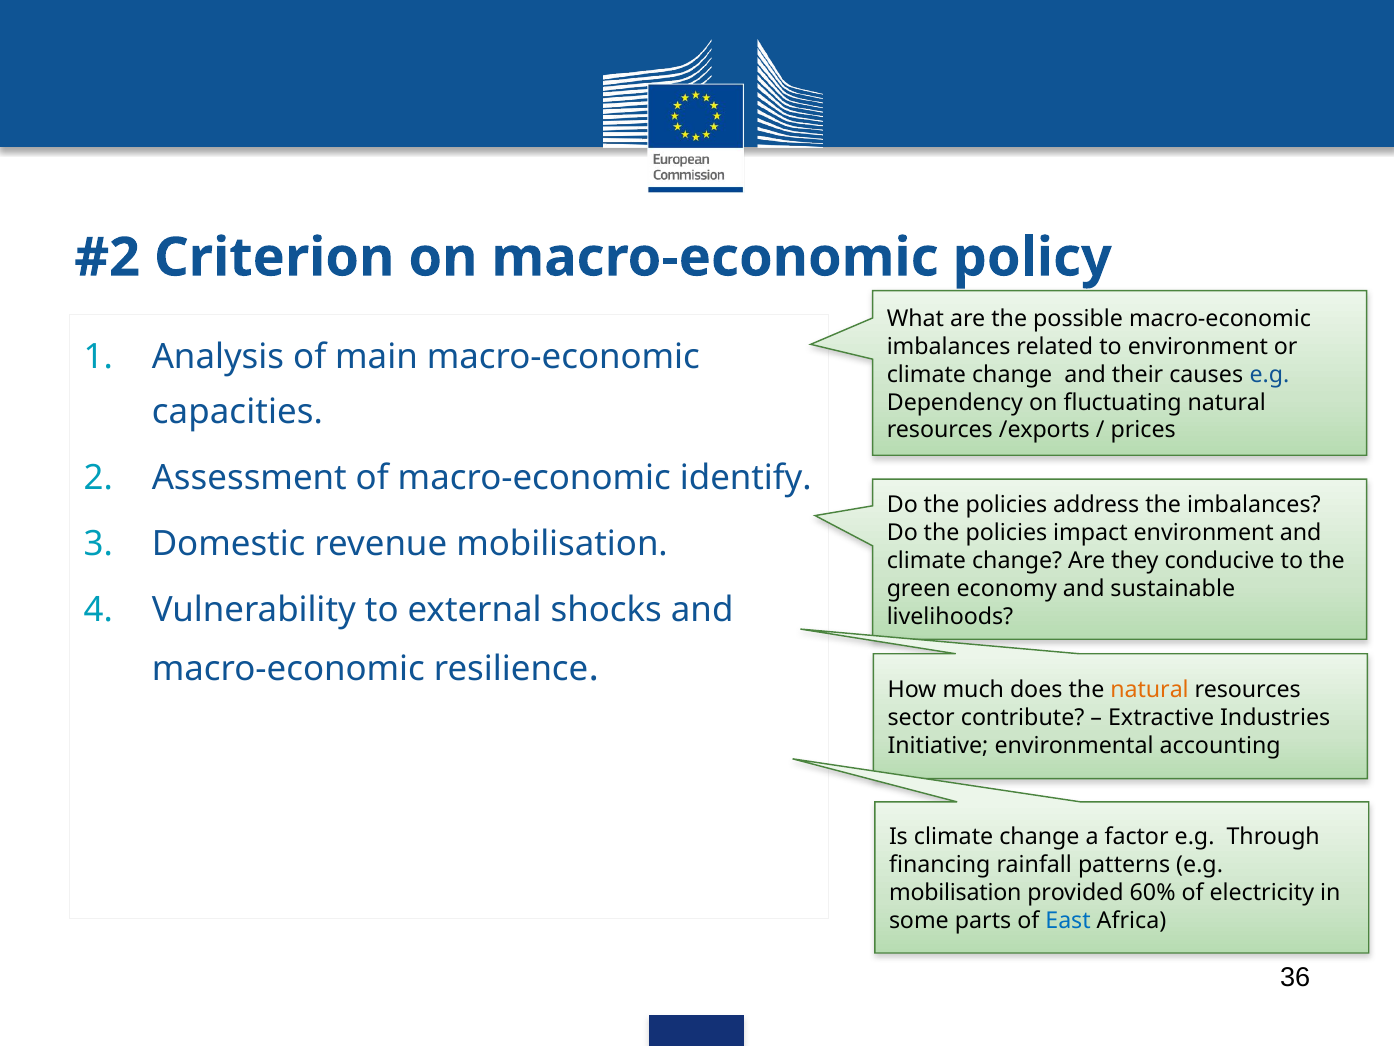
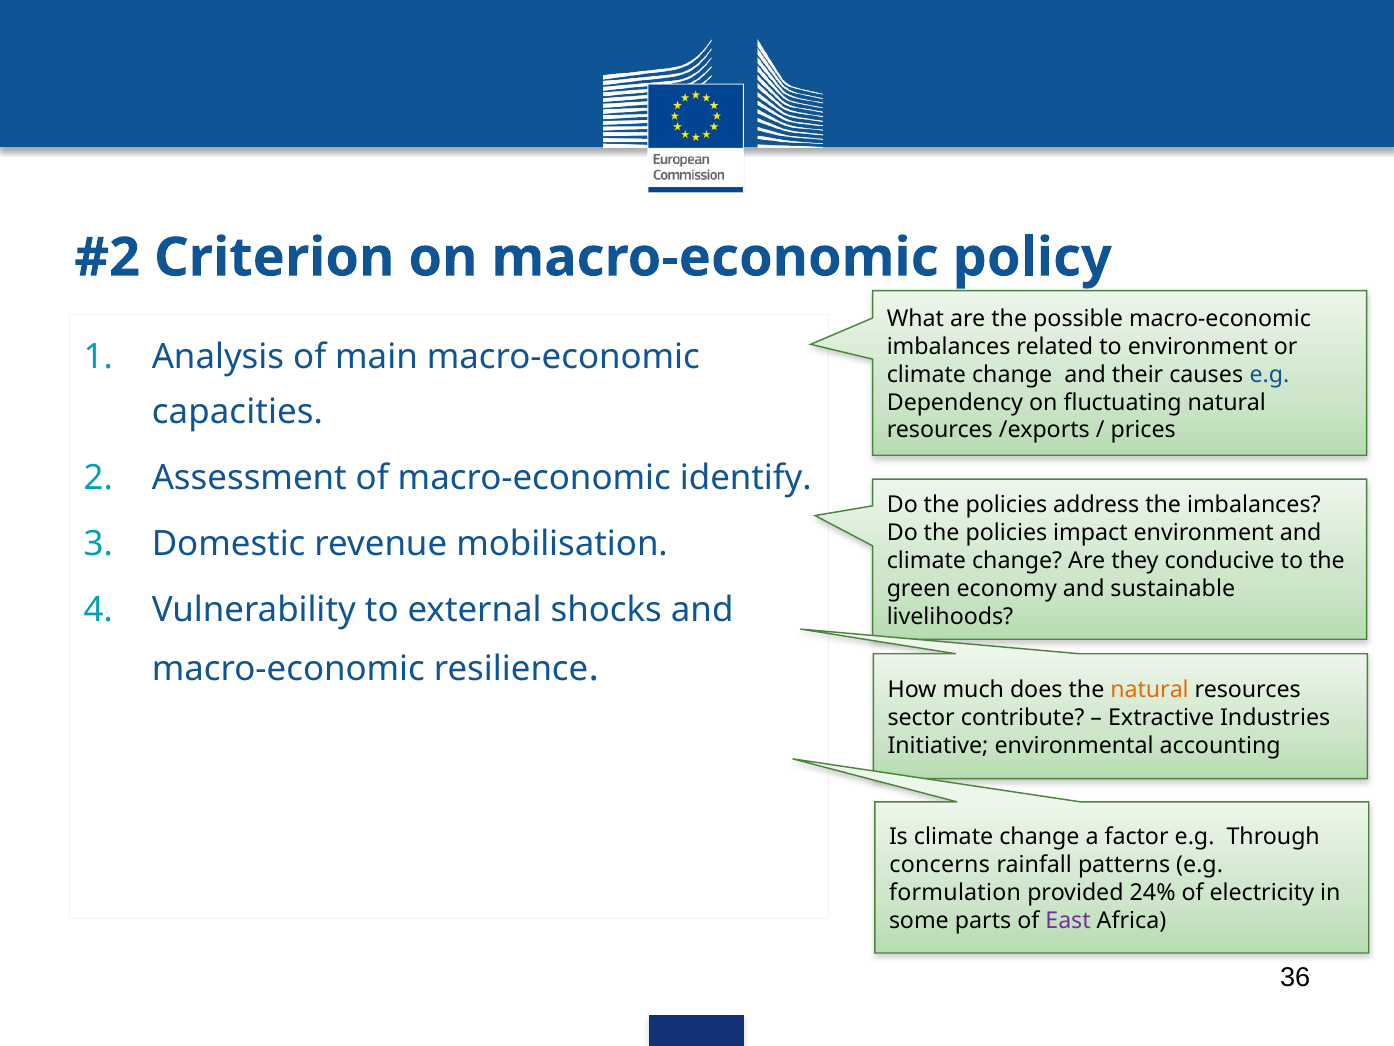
financing: financing -> concerns
mobilisation at (955, 893): mobilisation -> formulation
60%: 60% -> 24%
East colour: blue -> purple
